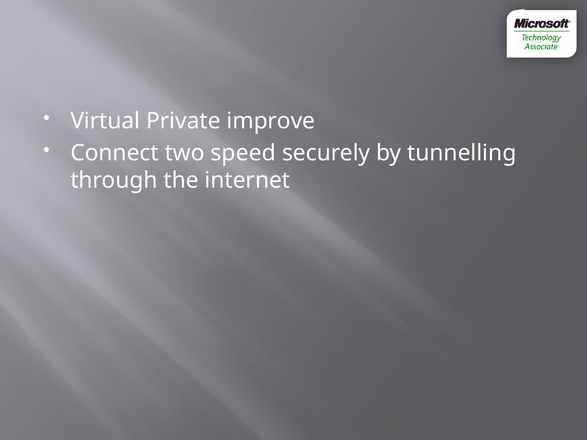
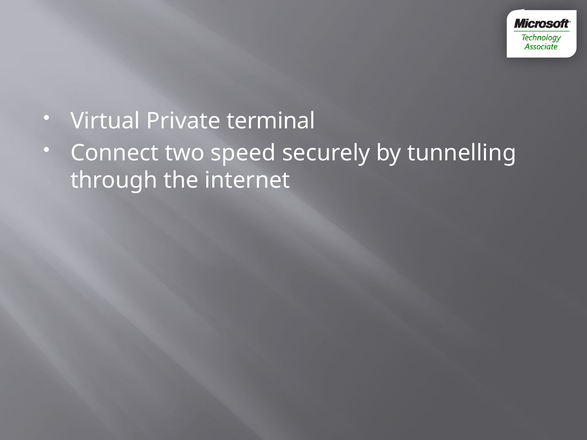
improve: improve -> terminal
